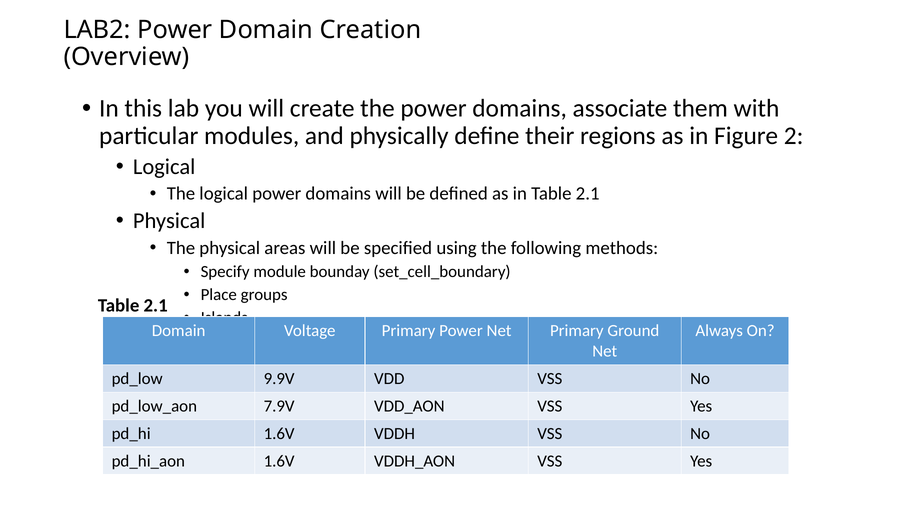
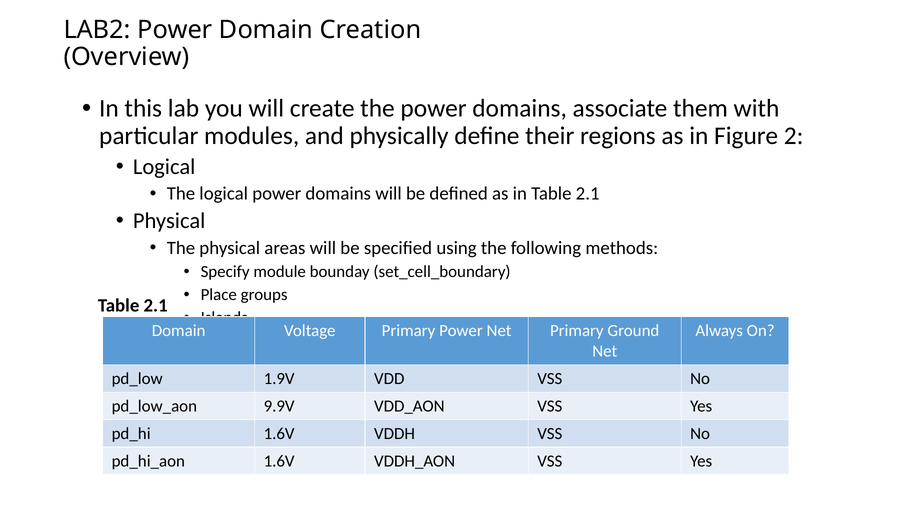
9.9V: 9.9V -> 1.9V
7.9V: 7.9V -> 9.9V
